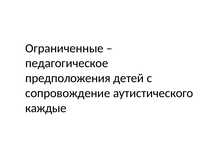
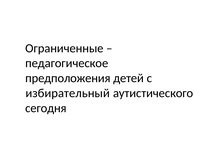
сопровождение: сопровождение -> избирательный
каждые: каждые -> сегодня
